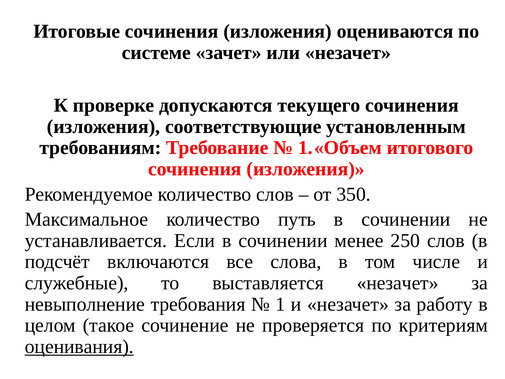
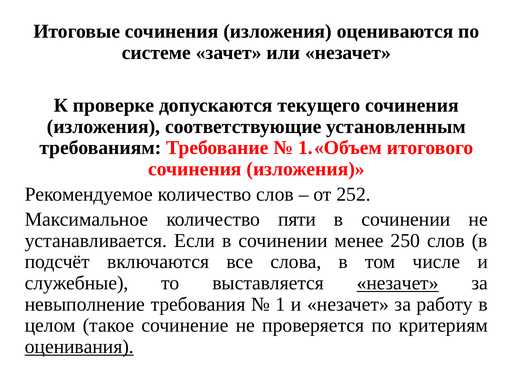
350: 350 -> 252
путь: путь -> пяти
незачет at (398, 283) underline: none -> present
